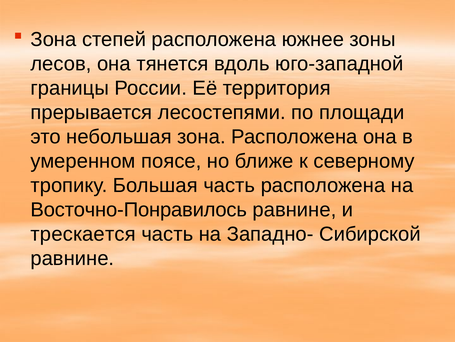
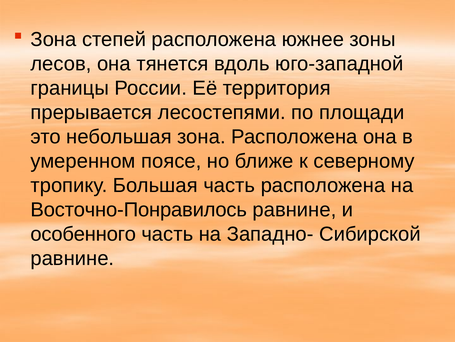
трескается: трескается -> особенного
